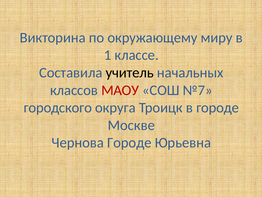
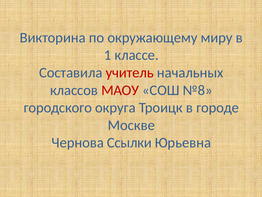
учитель colour: black -> red
№7: №7 -> №8
Чернова Городе: Городе -> Ссылки
